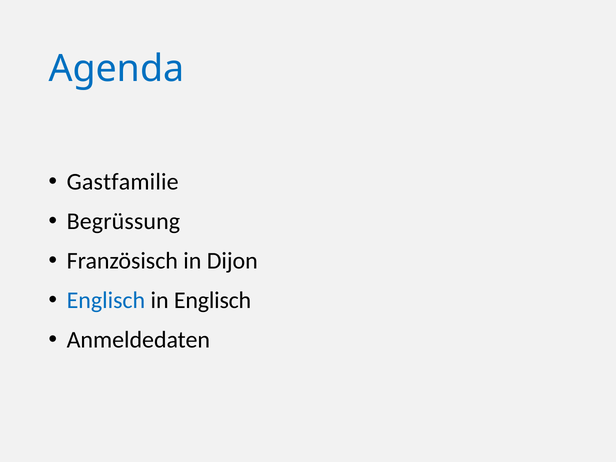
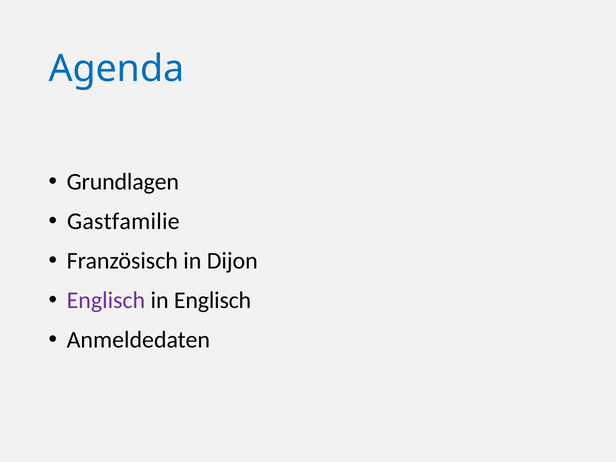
Gastfamilie: Gastfamilie -> Grundlagen
Begrüssung: Begrüssung -> Gastfamilie
Englisch at (106, 300) colour: blue -> purple
